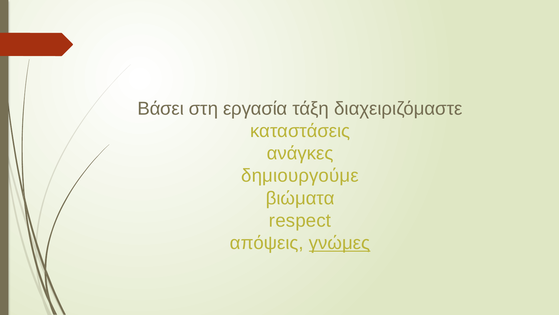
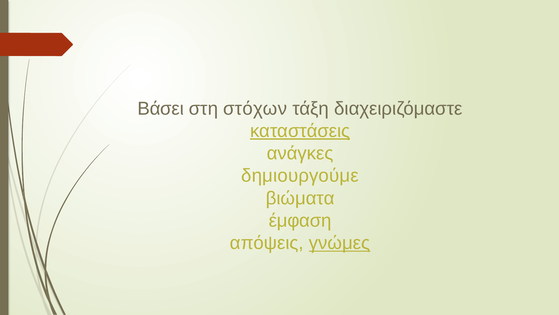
εργασία: εργασία -> στόχων
καταστάσεις underline: none -> present
respect: respect -> έμφαση
